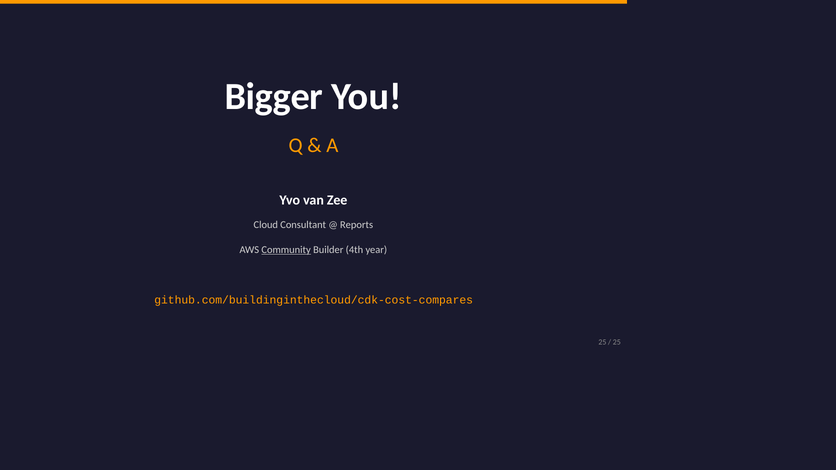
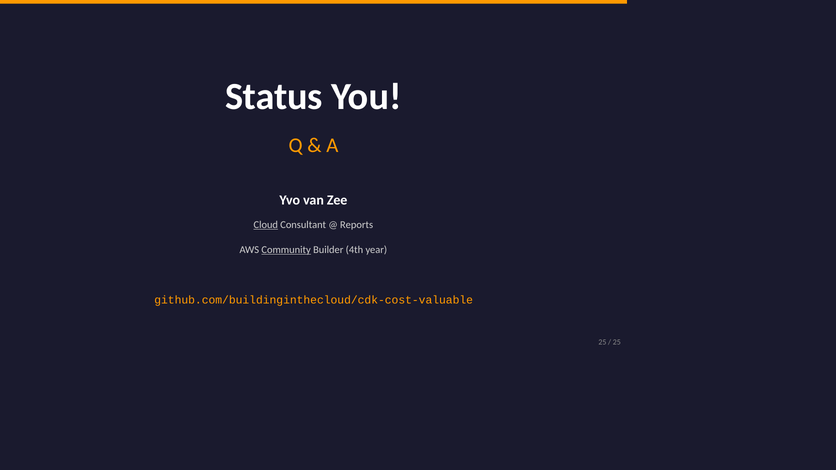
Bigger: Bigger -> Status
Cloud underline: none -> present
github.com/buildinginthecloud/cdk-cost-compares: github.com/buildinginthecloud/cdk-cost-compares -> github.com/buildinginthecloud/cdk-cost-valuable
